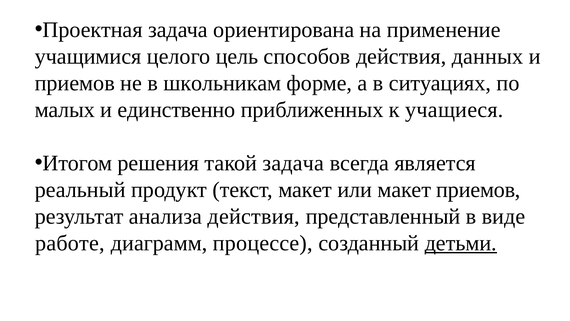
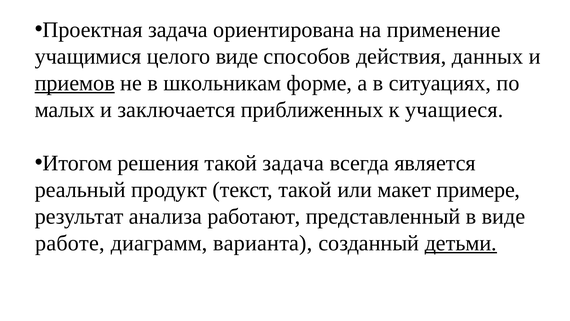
целого цель: цель -> виде
приемов at (75, 83) underline: none -> present
единственно: единственно -> заключается
текст макет: макет -> такой
макет приемов: приемов -> примере
анализа действия: действия -> работают
процессе: процессе -> варианта
